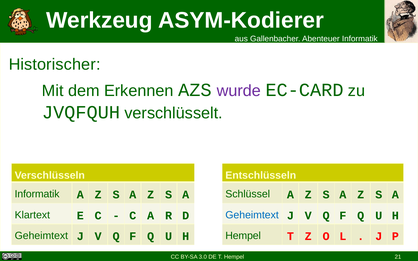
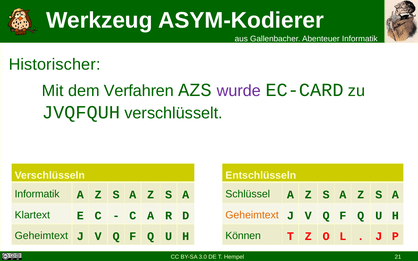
Erkennen: Erkennen -> Verfahren
Geheimtext at (252, 215) colour: blue -> orange
H Hempel: Hempel -> Können
